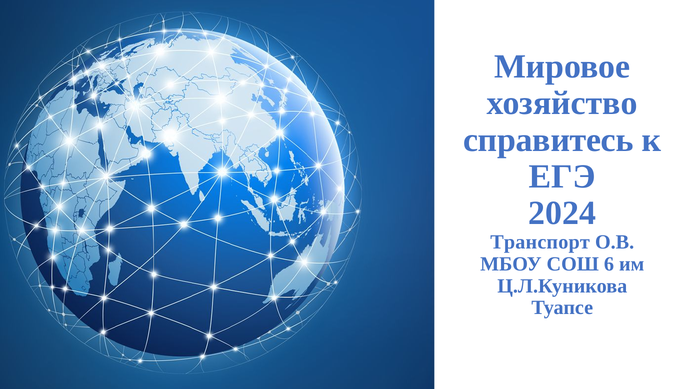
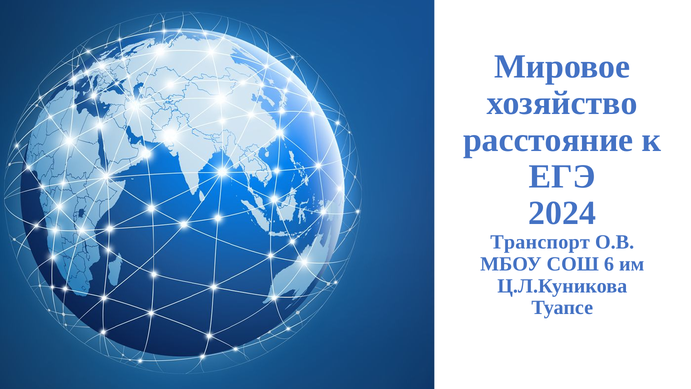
справитесь: справитесь -> расстояние
